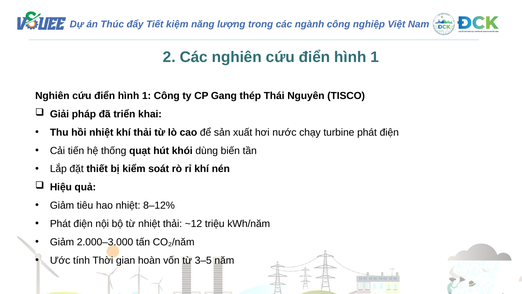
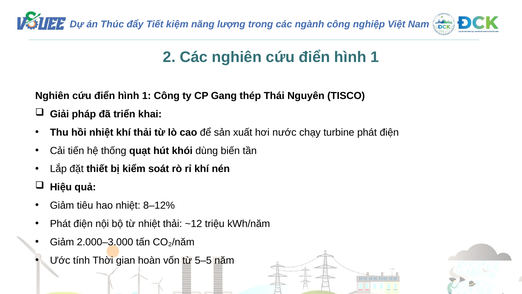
3–5: 3–5 -> 5–5
